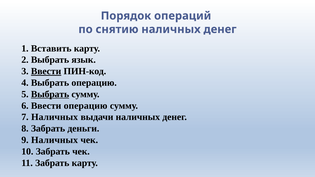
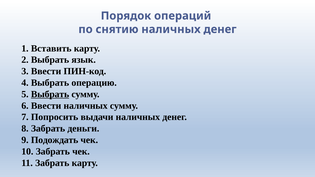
Ввести at (46, 71) underline: present -> none
Ввести операцию: операцию -> наличных
7 Наличных: Наличных -> Попросить
9 Наличных: Наличных -> Подождать
